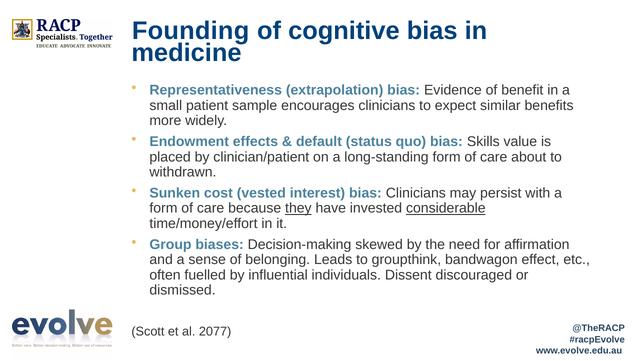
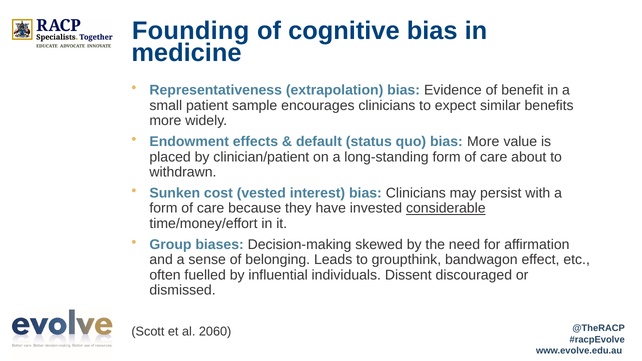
bias Skills: Skills -> More
they underline: present -> none
2077: 2077 -> 2060
